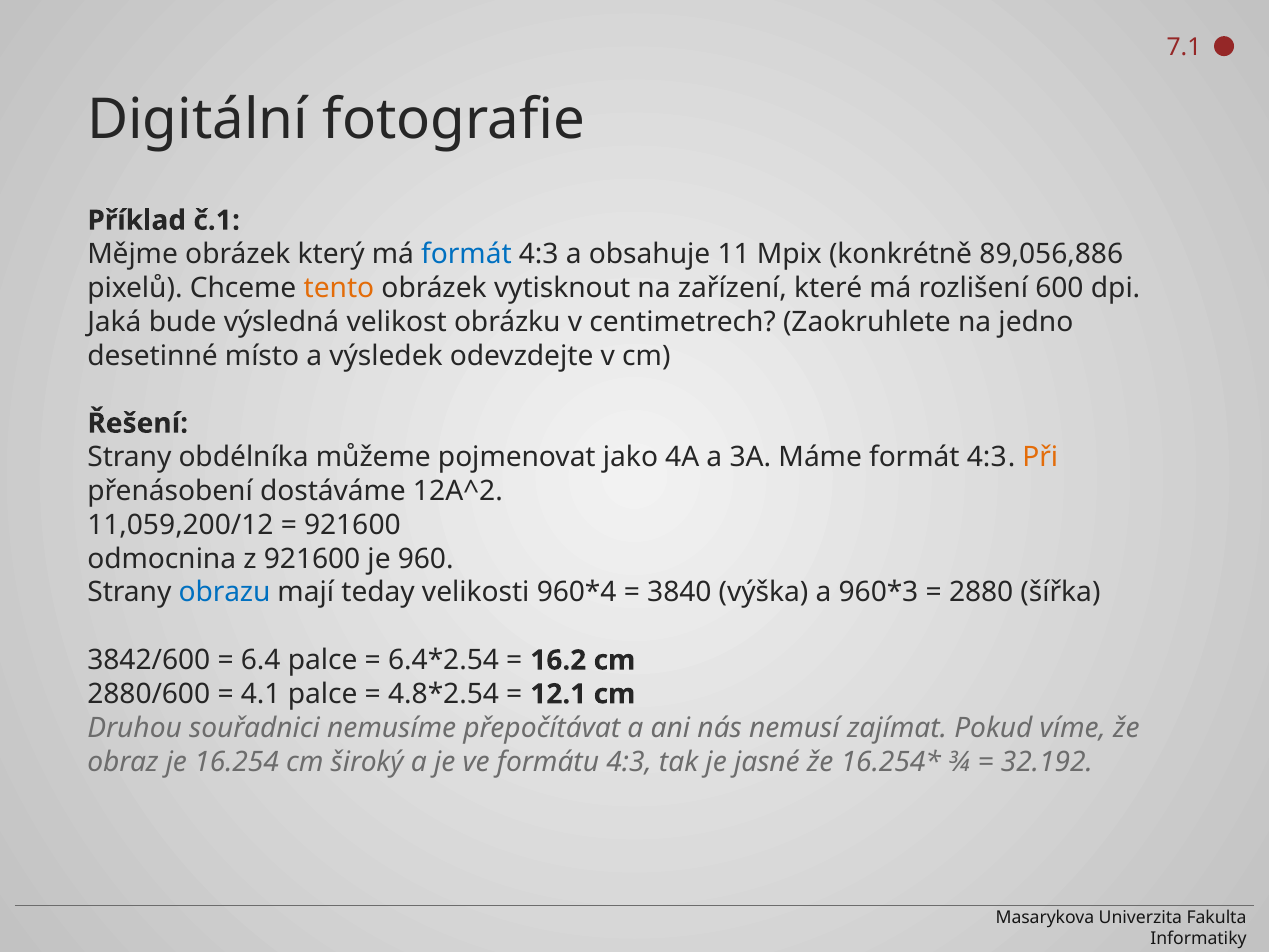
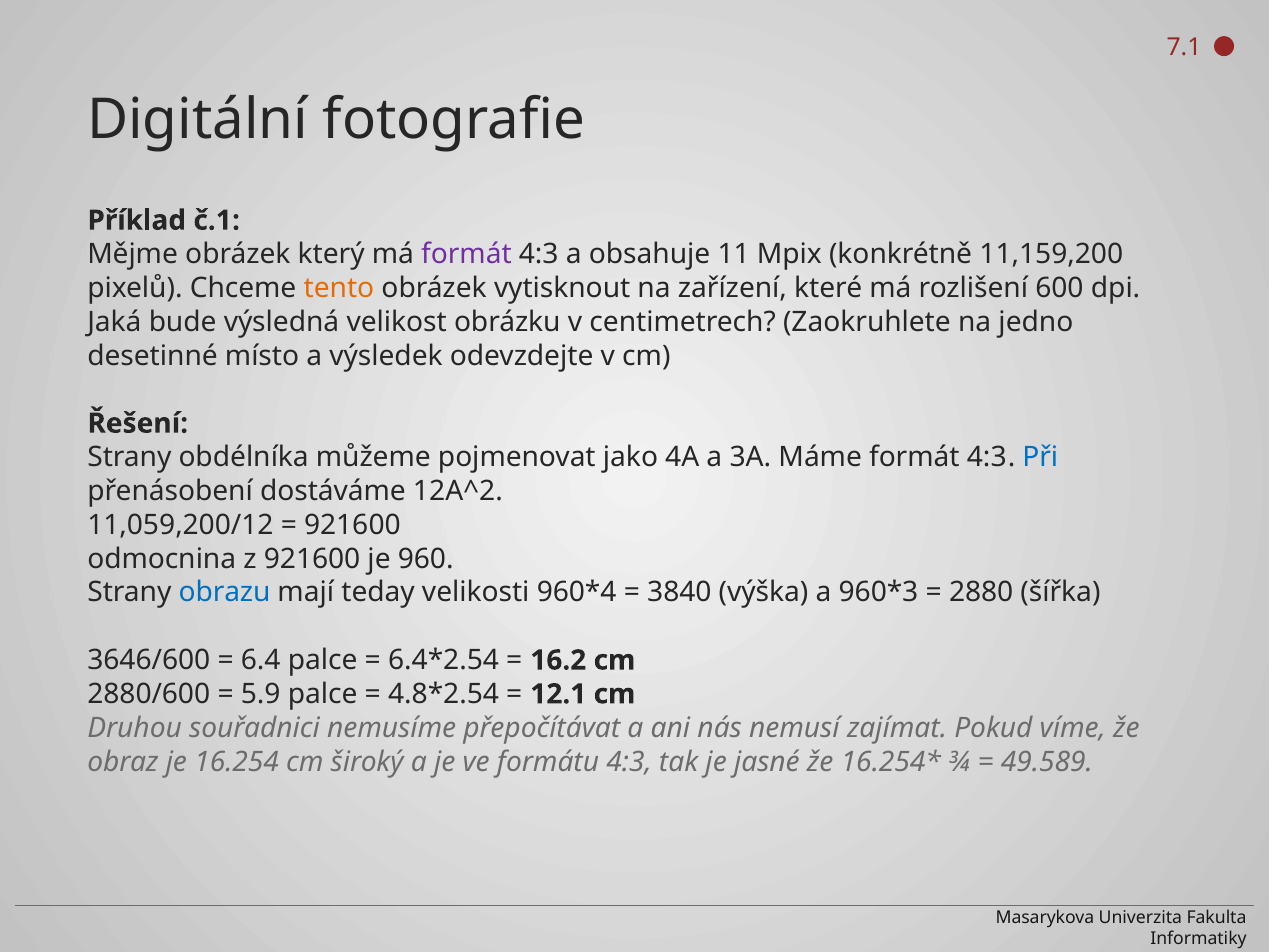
formát at (466, 254) colour: blue -> purple
89,056,886: 89,056,886 -> 11,159,200
Při colour: orange -> blue
3842/600: 3842/600 -> 3646/600
4.1: 4.1 -> 5.9
32.192: 32.192 -> 49.589
